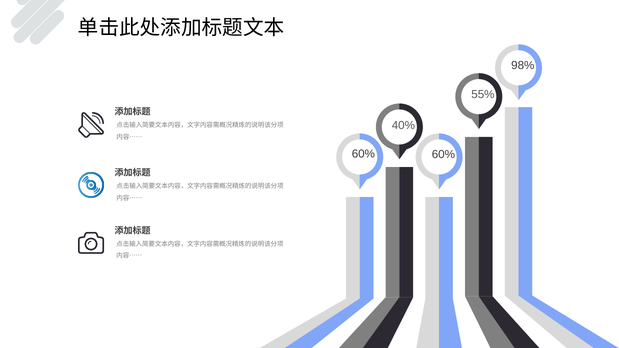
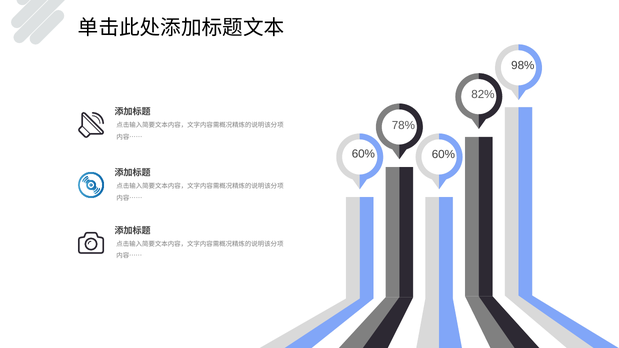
55%: 55% -> 82%
40%: 40% -> 78%
